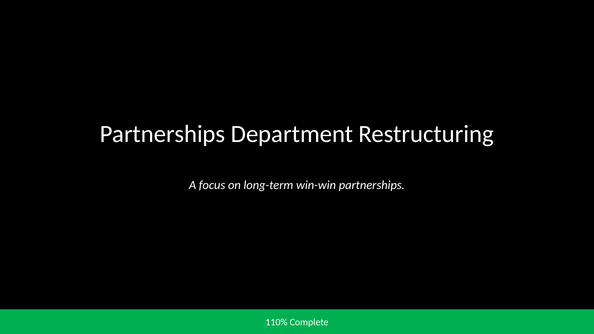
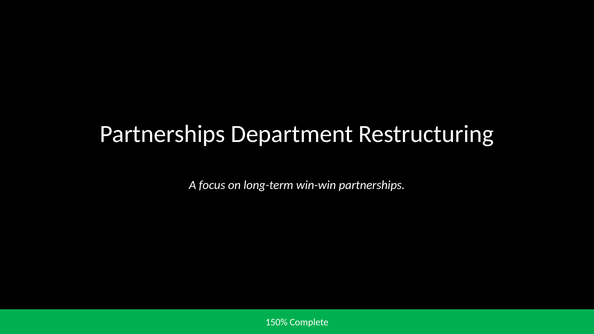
110%: 110% -> 150%
